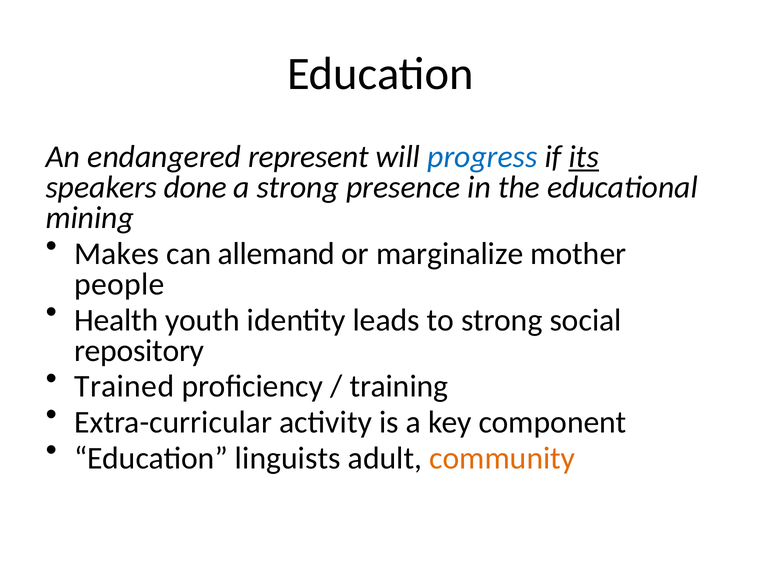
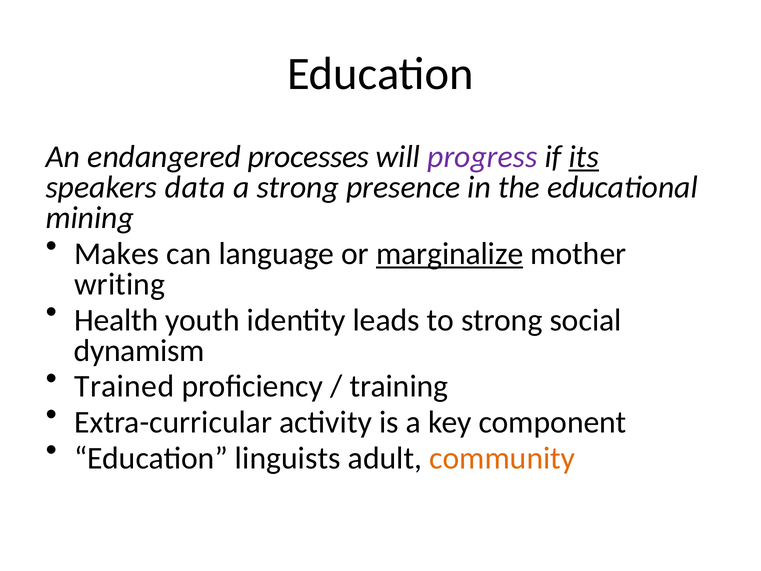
represent: represent -> processes
progress colour: blue -> purple
done: done -> data
allemand: allemand -> language
marginalize underline: none -> present
people: people -> writing
repository: repository -> dynamism
